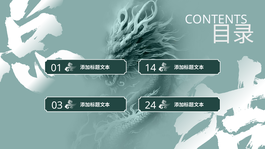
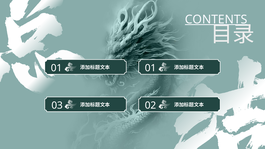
CONTENTS underline: none -> present
14 at (151, 68): 14 -> 01
24: 24 -> 02
